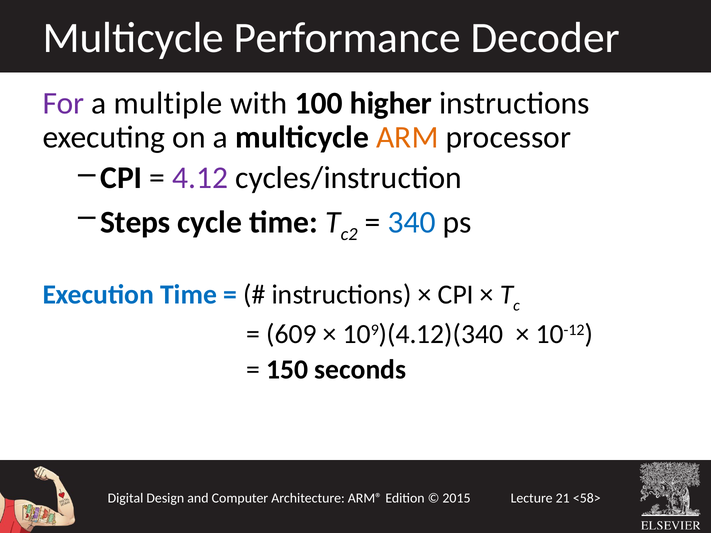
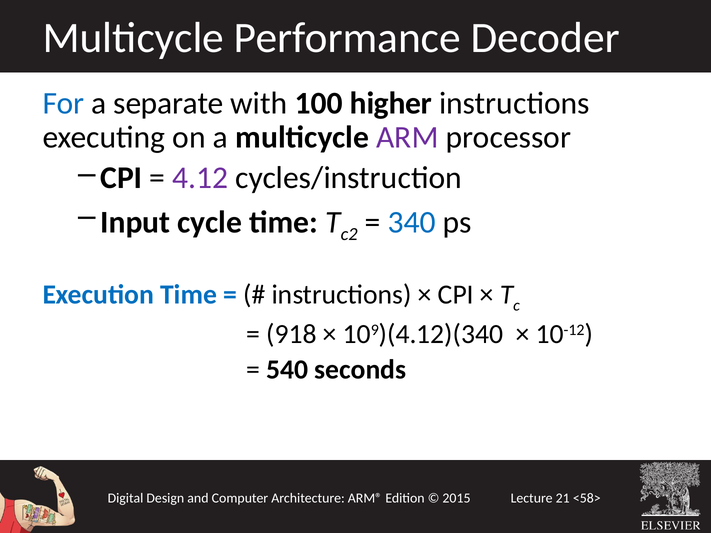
For colour: purple -> blue
multiple: multiple -> separate
ARM colour: orange -> purple
Steps: Steps -> Input
609: 609 -> 918
150: 150 -> 540
